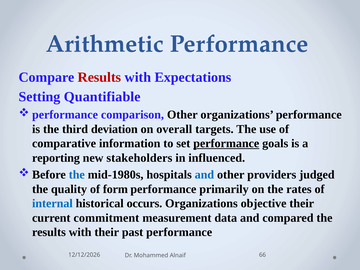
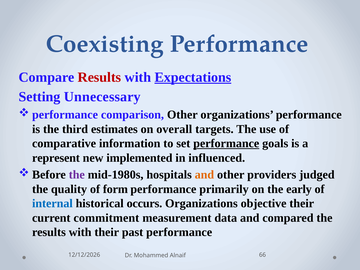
Arithmetic: Arithmetic -> Coexisting
Expectations underline: none -> present
Quantifiable: Quantifiable -> Unnecessary
deviation: deviation -> estimates
reporting: reporting -> represent
stakeholders: stakeholders -> implemented
the at (77, 175) colour: blue -> purple
and at (204, 175) colour: blue -> orange
rates: rates -> early
